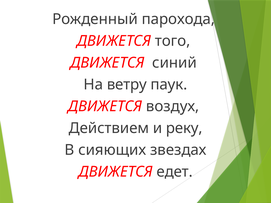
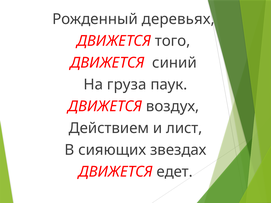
парохода: парохода -> деревьях
ветру: ветру -> груза
реку: реку -> лист
